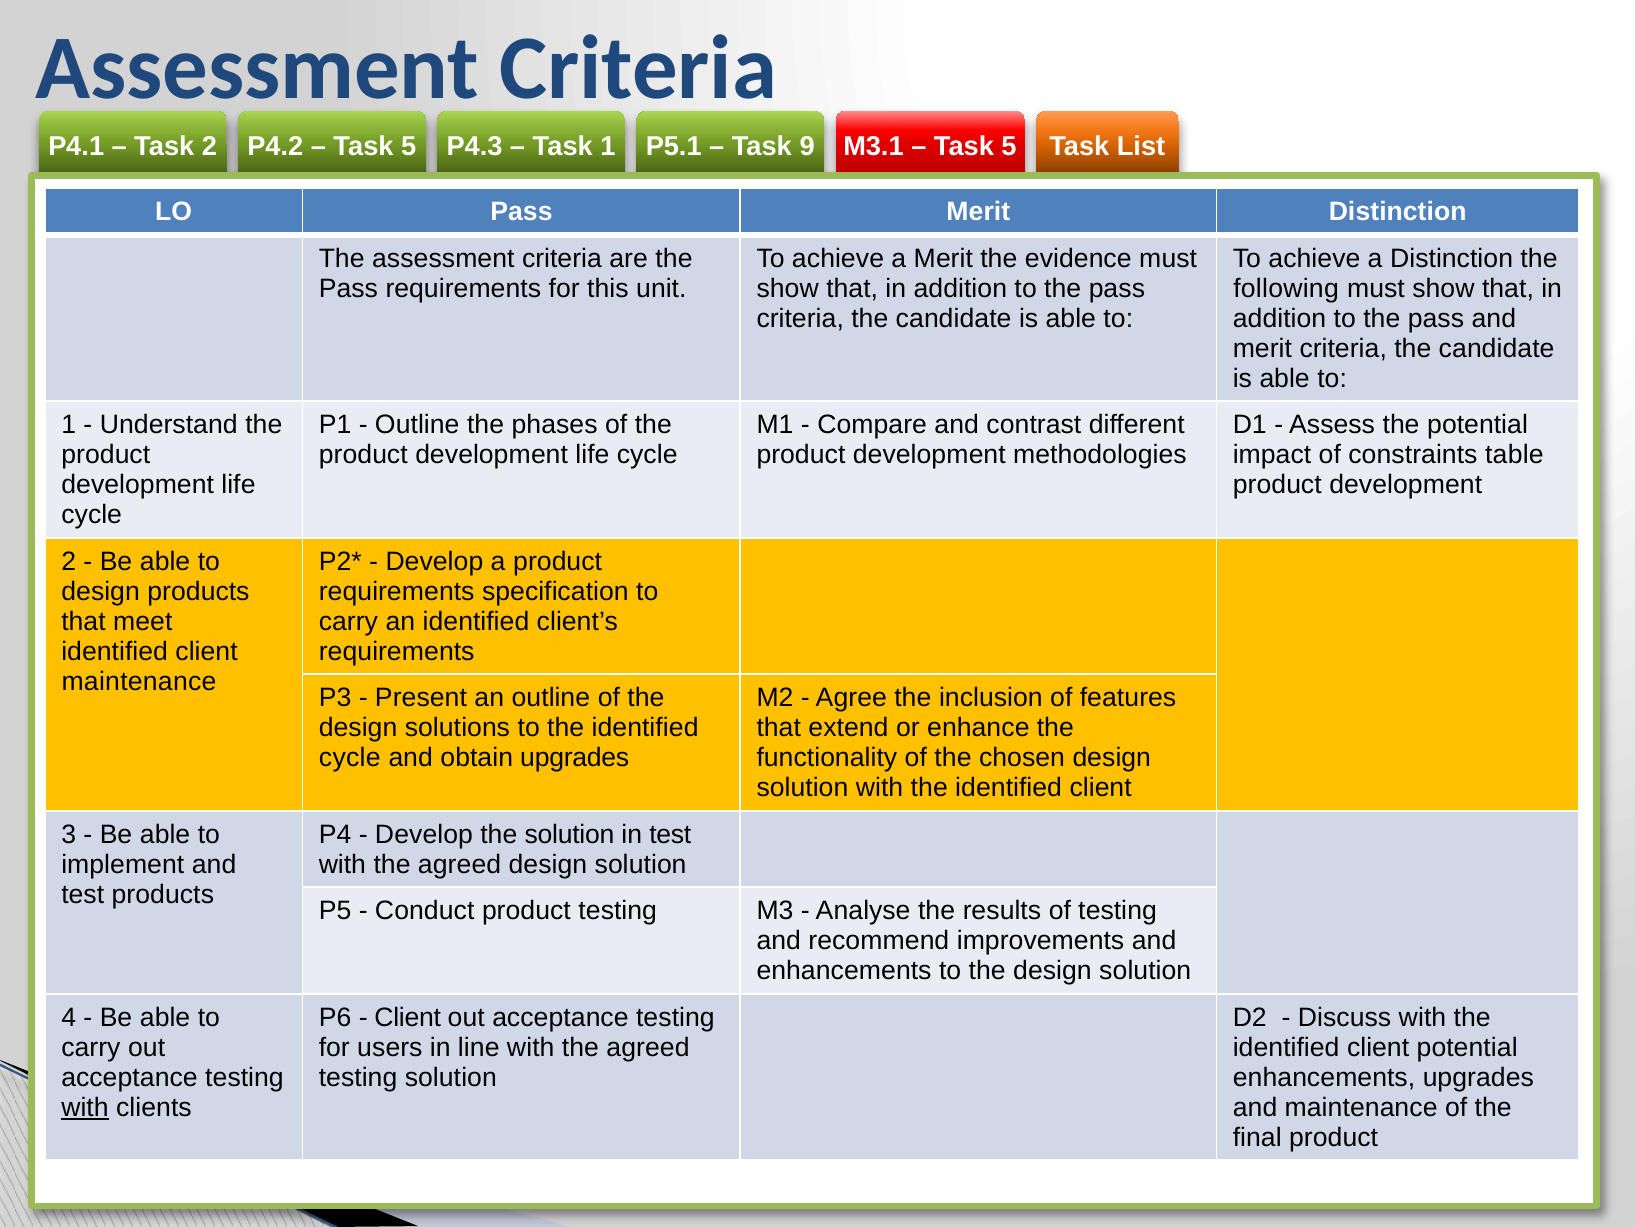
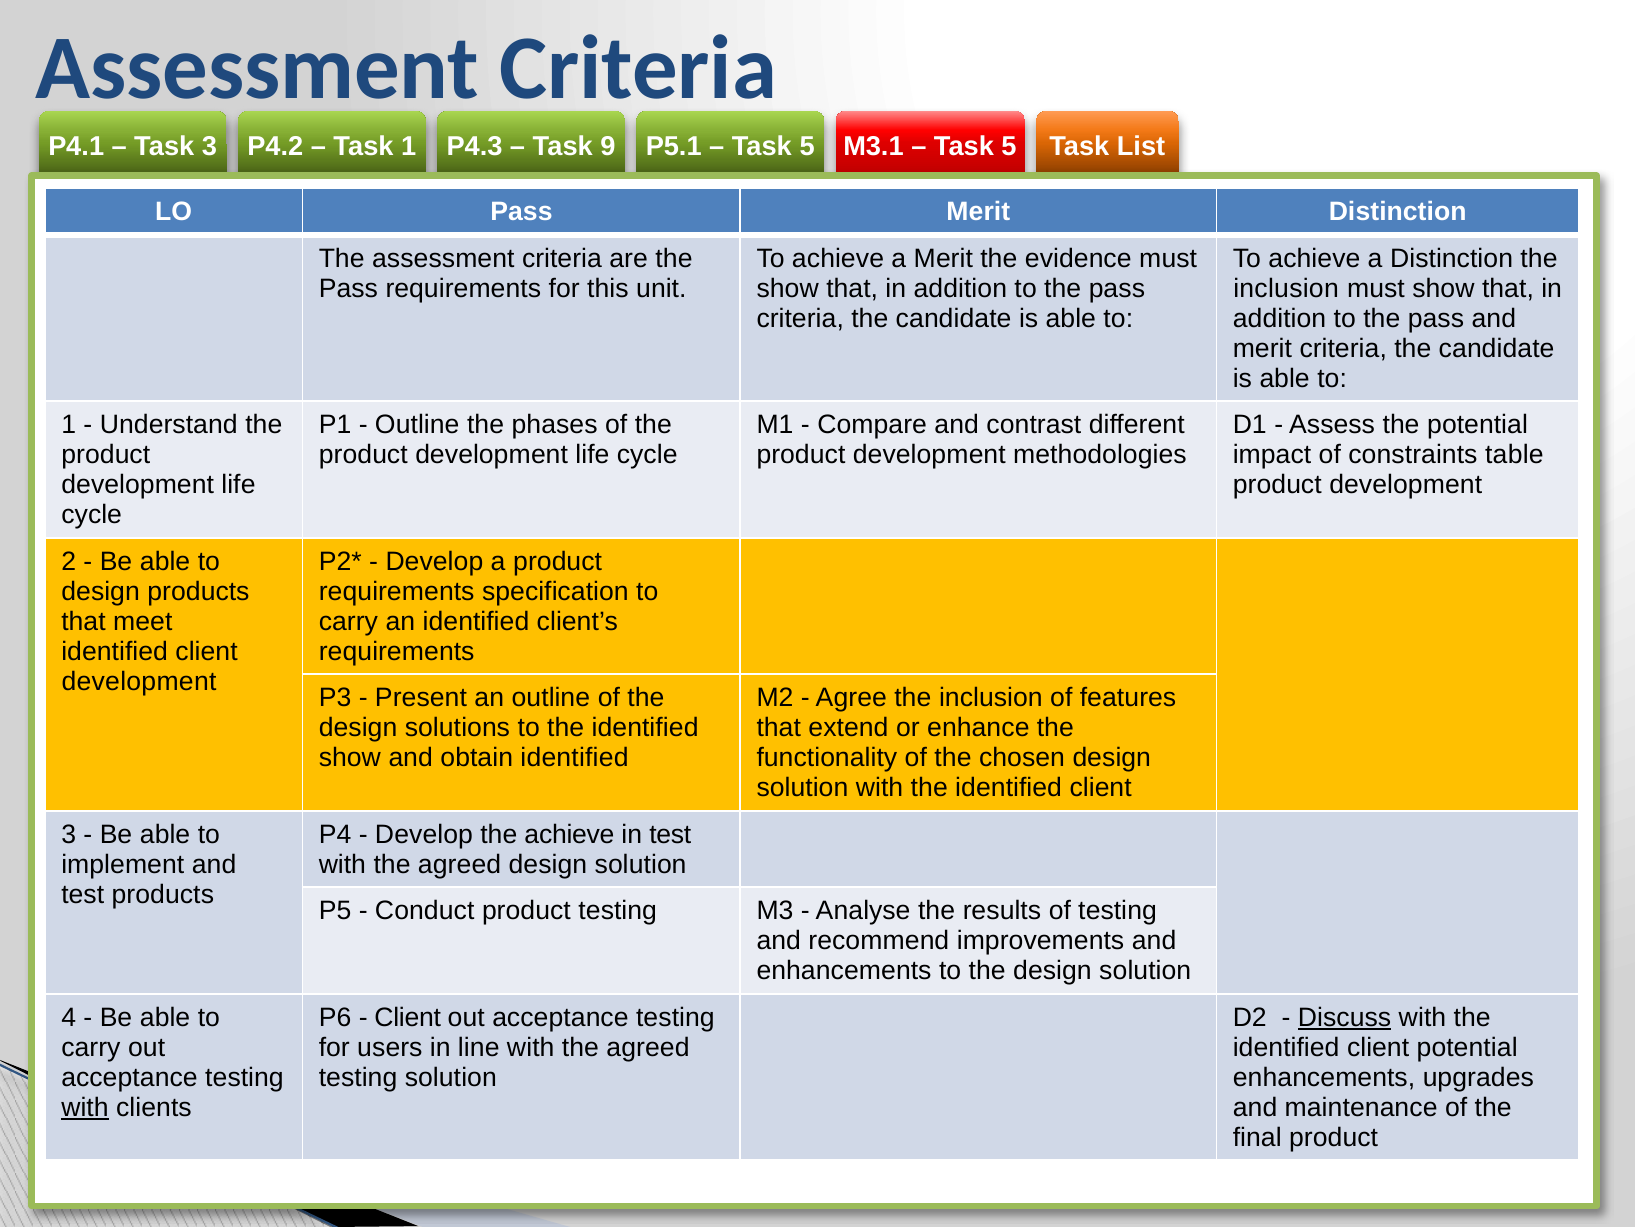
2 at (210, 146): 2 -> 3
5 at (409, 146): 5 -> 1
1 at (608, 146): 1 -> 9
9 at (807, 146): 9 -> 5
following at (1286, 288): following -> inclusion
maintenance at (139, 681): maintenance -> development
cycle at (350, 757): cycle -> show
obtain upgrades: upgrades -> identified
the solution: solution -> achieve
Discuss underline: none -> present
